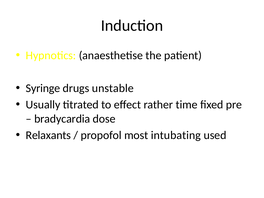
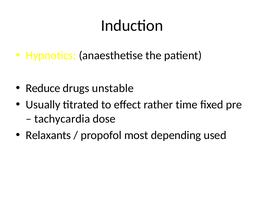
Syringe: Syringe -> Reduce
bradycardia: bradycardia -> tachycardia
intubating: intubating -> depending
